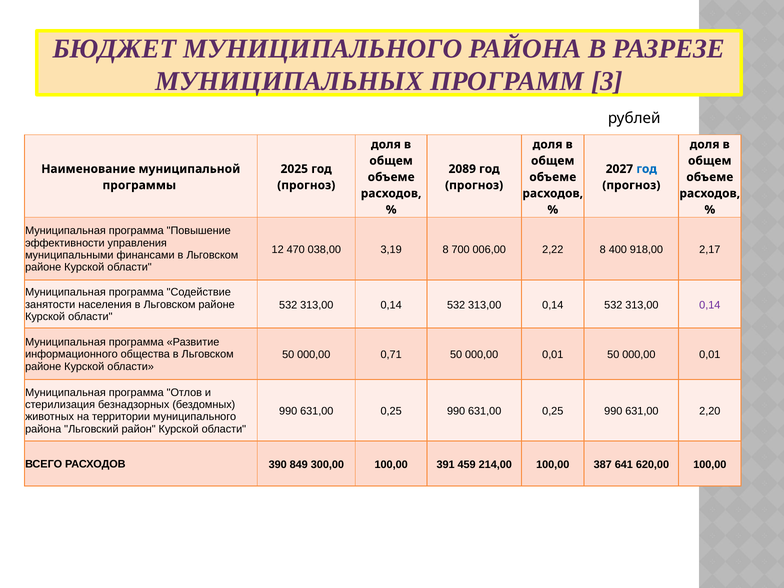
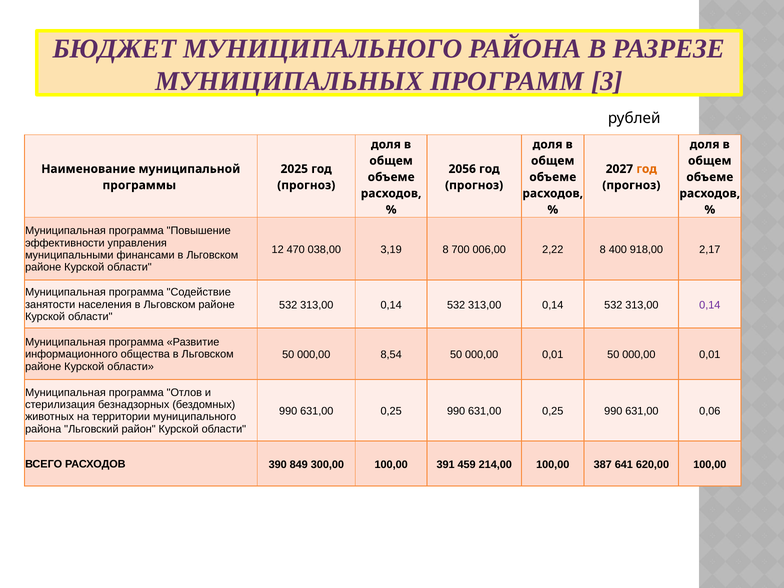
2089: 2089 -> 2056
год at (647, 169) colour: blue -> orange
0,71: 0,71 -> 8,54
2,20: 2,20 -> 0,06
